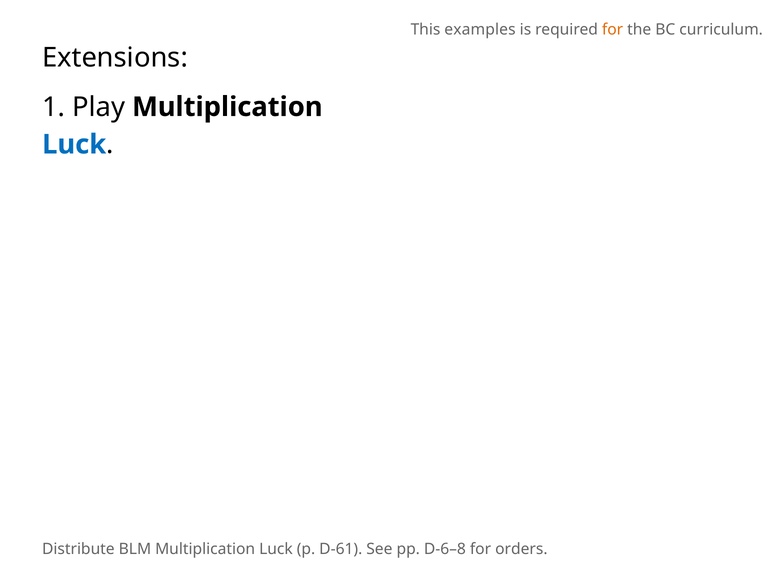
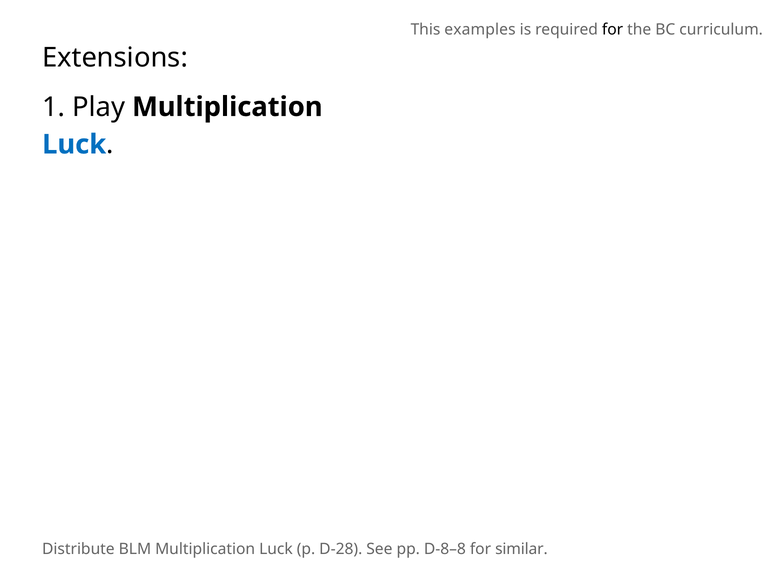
for at (613, 30) colour: orange -> black
D-61: D-61 -> D-28
D-6–8: D-6–8 -> D-8–8
orders: orders -> similar
